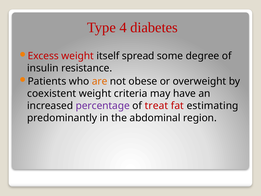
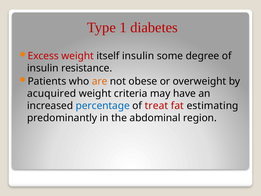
4: 4 -> 1
itself spread: spread -> insulin
coexistent: coexistent -> acuquired
percentage colour: purple -> blue
